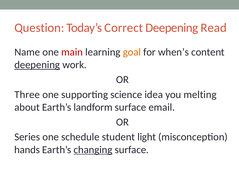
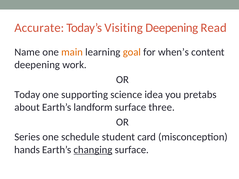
Question: Question -> Accurate
Correct: Correct -> Visiting
main colour: red -> orange
deepening at (37, 65) underline: present -> none
Three: Three -> Today
melting: melting -> pretabs
email: email -> three
light: light -> card
